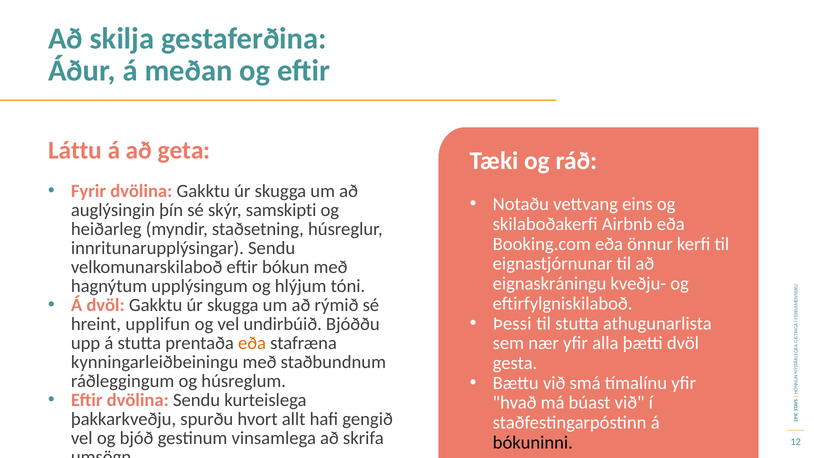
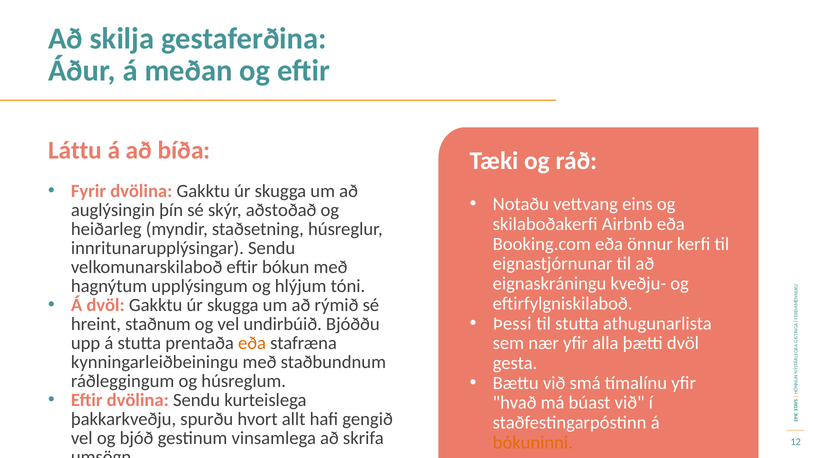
geta: geta -> bíða
samskipti: samskipti -> aðstoðað
upplifun: upplifun -> staðnum
bókuninni colour: black -> orange
